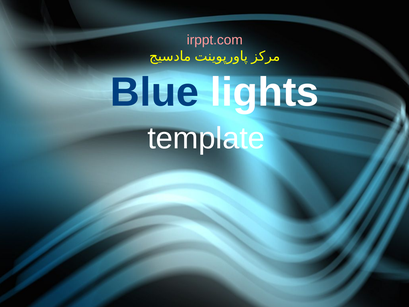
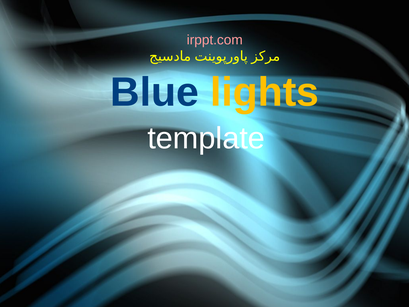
lights colour: white -> yellow
